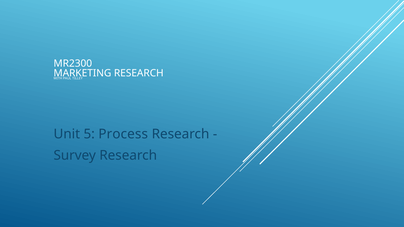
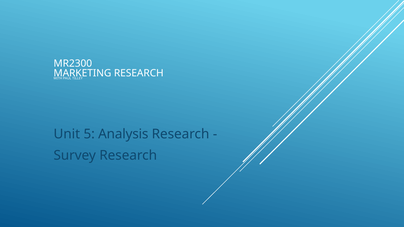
Process: Process -> Analysis
